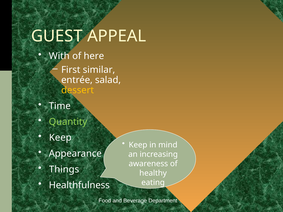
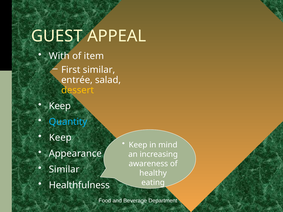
here: here -> item
Time at (60, 106): Time -> Keep
Quantity colour: light green -> light blue
Things at (64, 170): Things -> Similar
